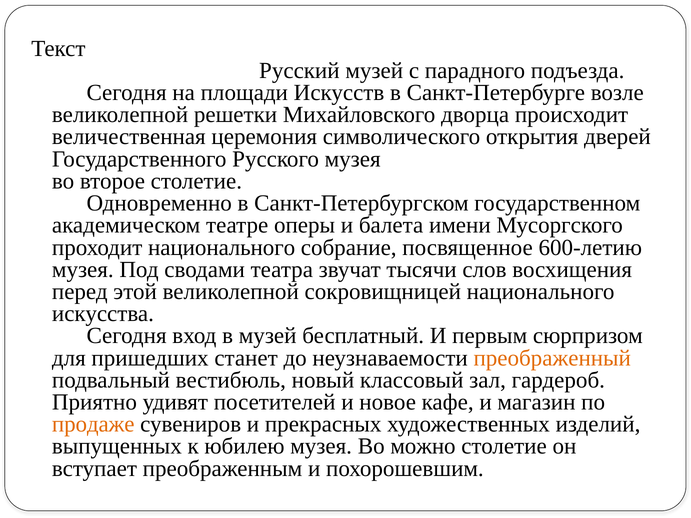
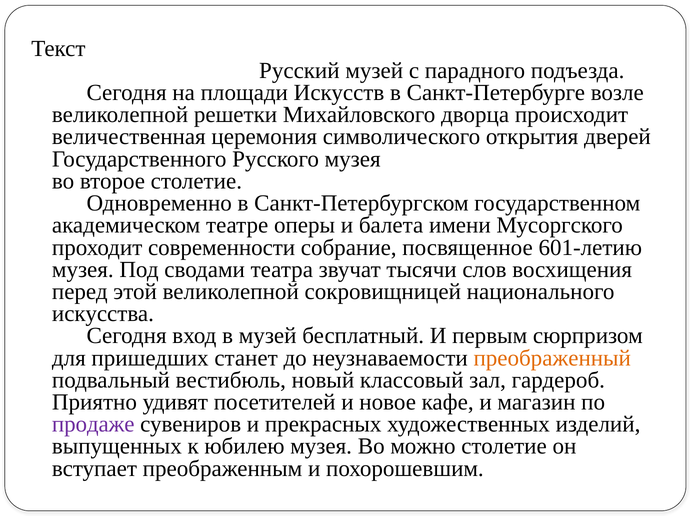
проходит национального: национального -> современности
600-летию: 600-летию -> 601-летию
продаже colour: orange -> purple
